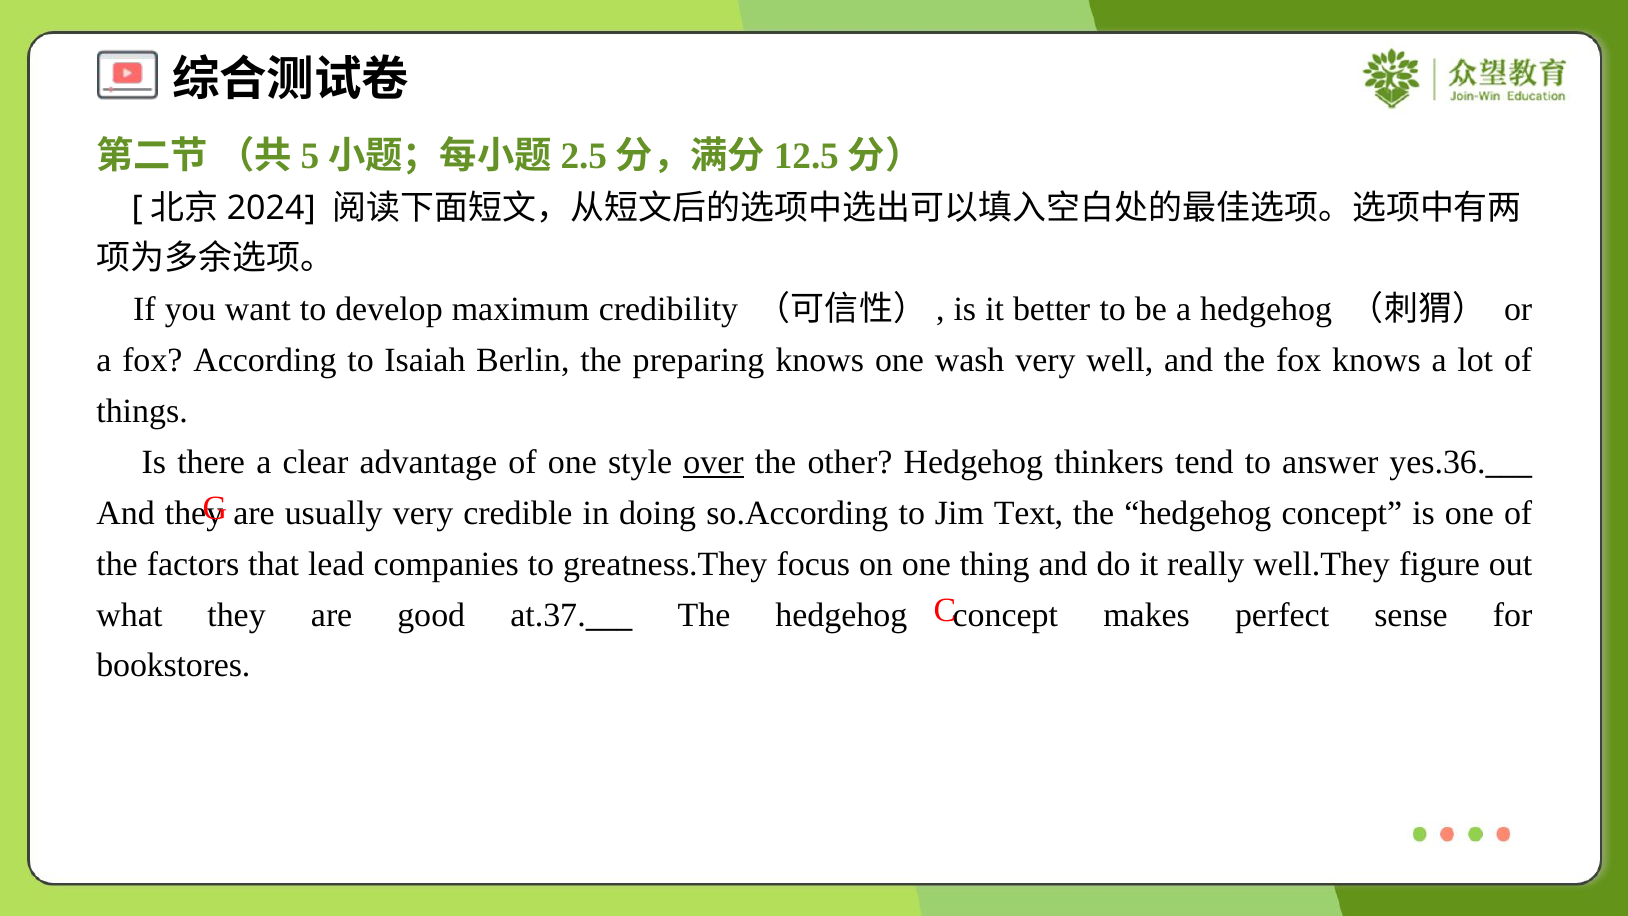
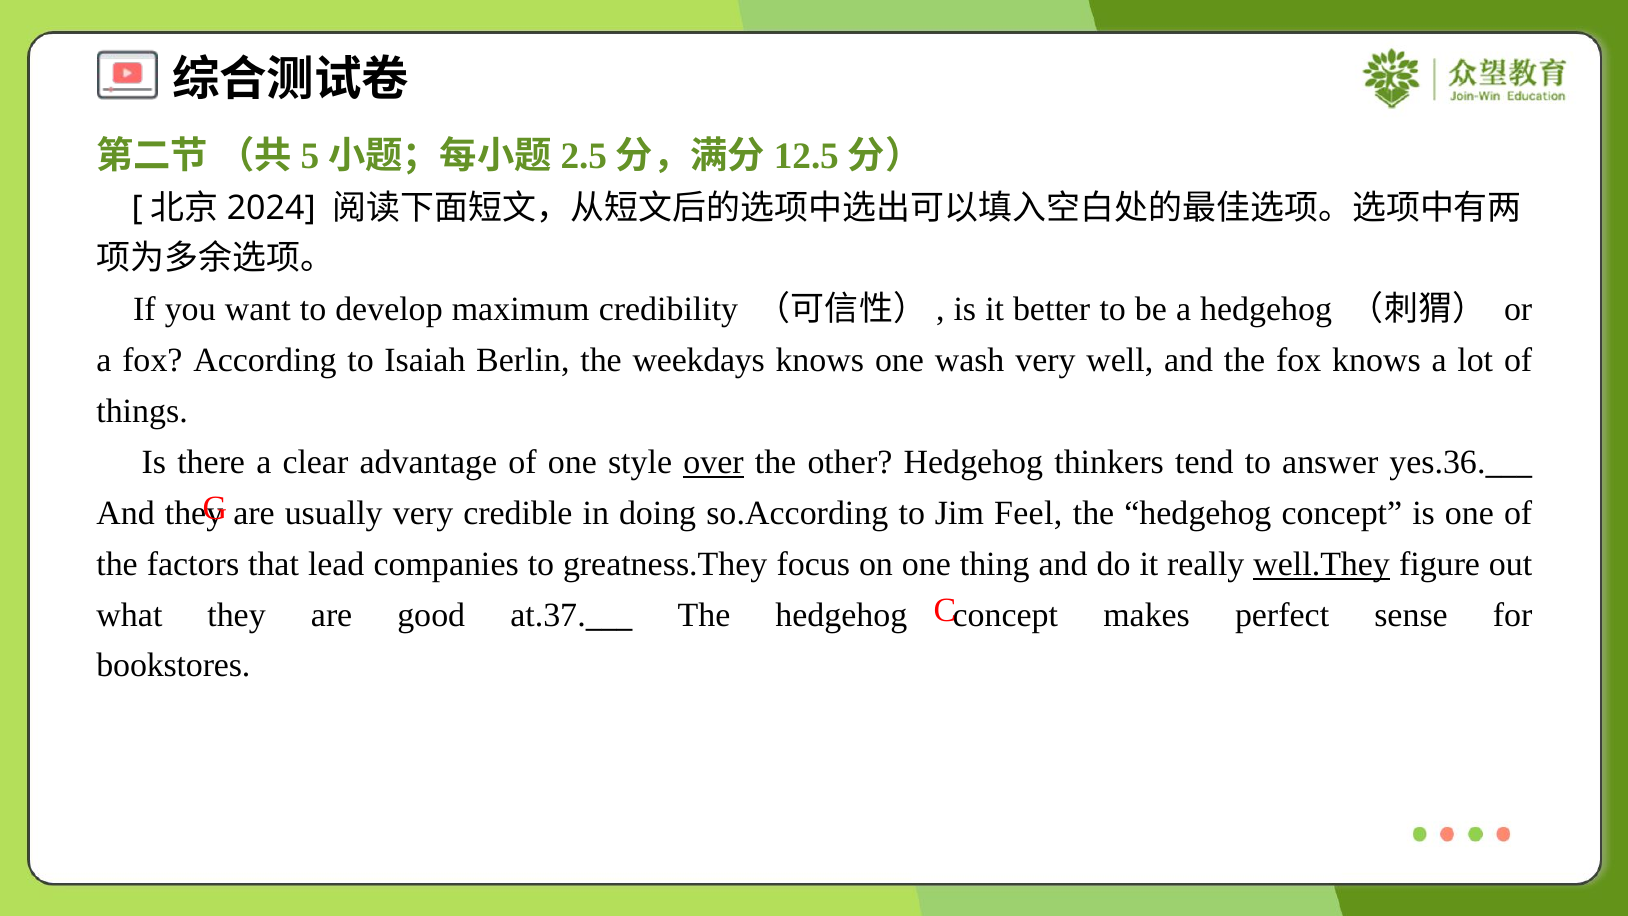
preparing: preparing -> weekdays
Text: Text -> Feel
well.They underline: none -> present
